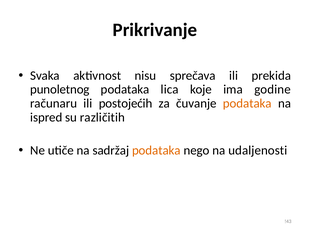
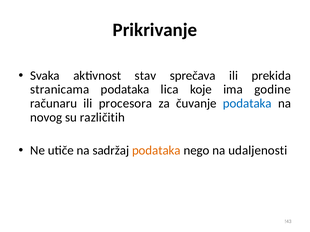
nisu: nisu -> stav
punoletnog: punoletnog -> stranicama
postojećih: postojećih -> procesora
podataka at (247, 104) colour: orange -> blue
ispred: ispred -> novog
